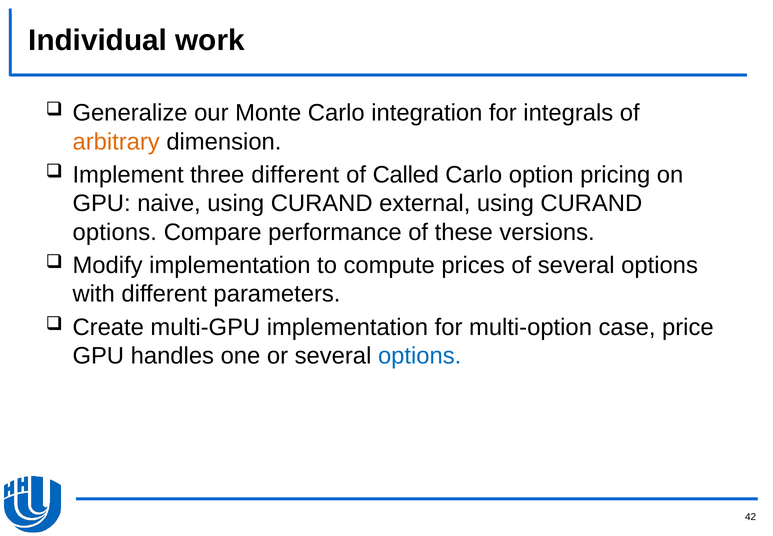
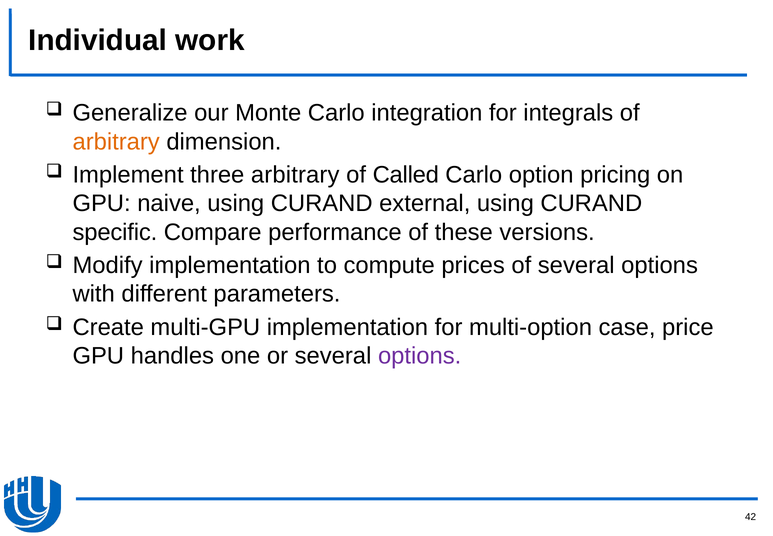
three different: different -> arbitrary
options at (115, 232): options -> specific
options at (420, 356) colour: blue -> purple
